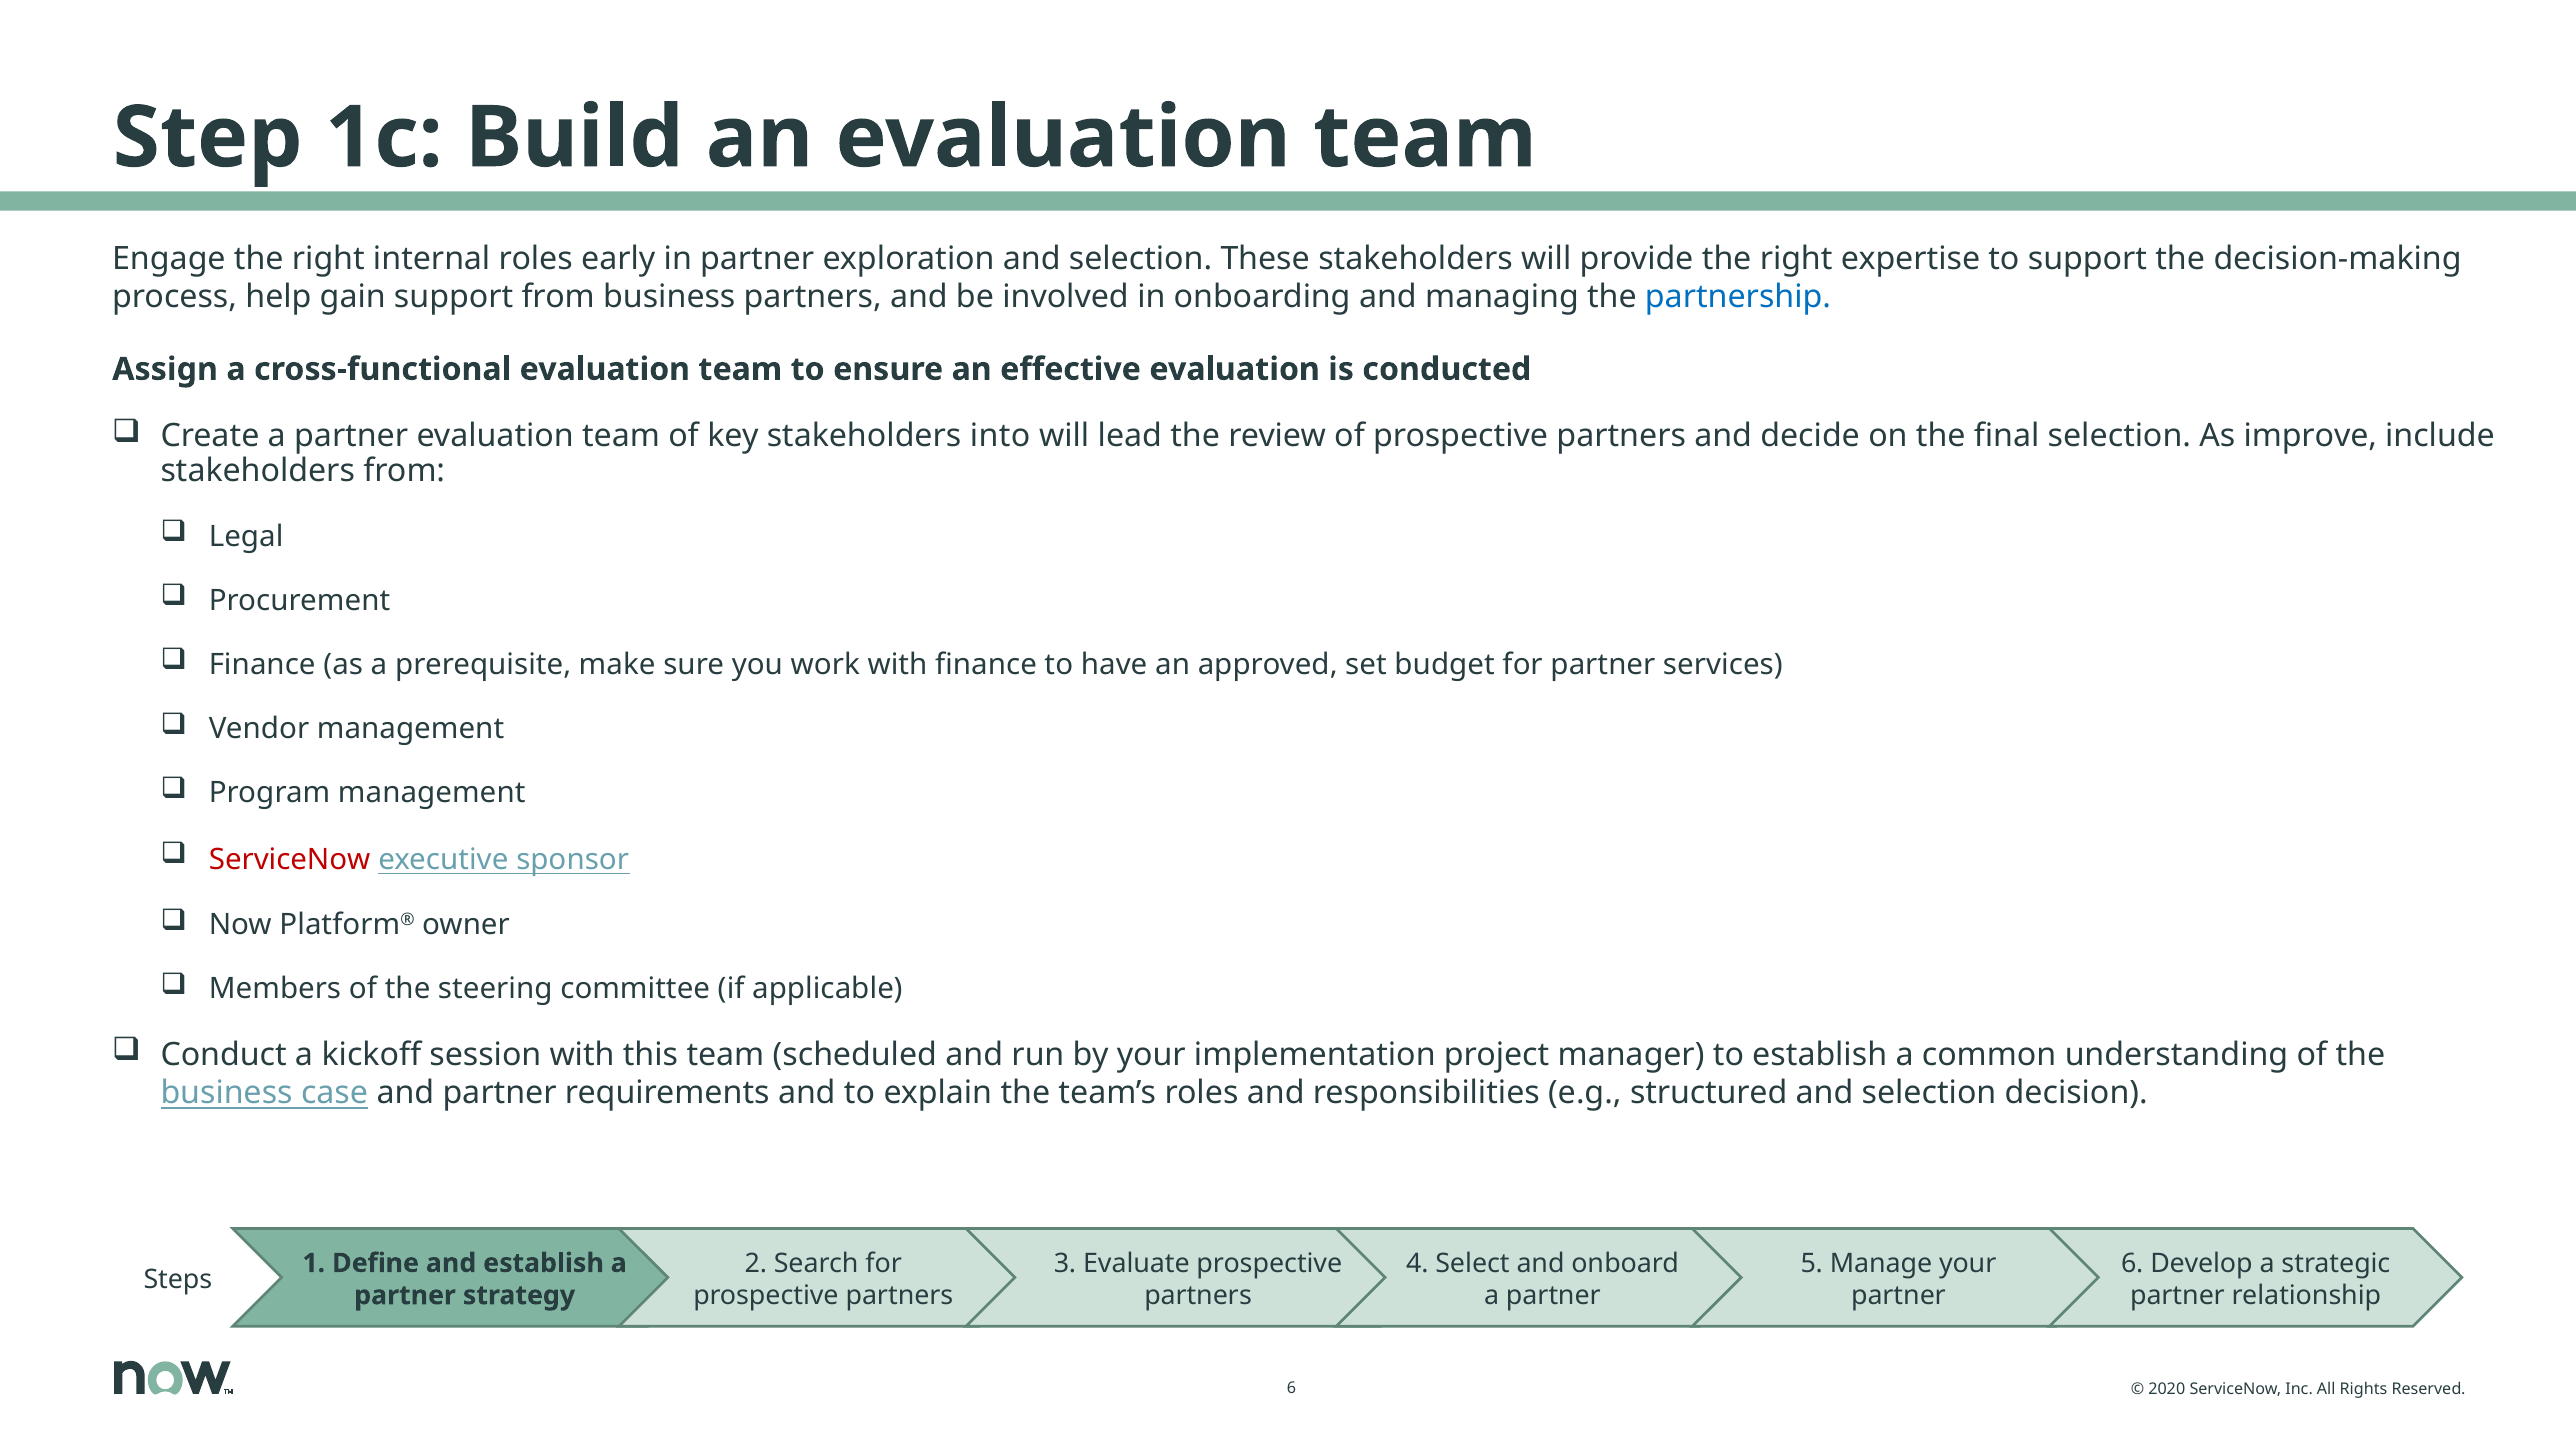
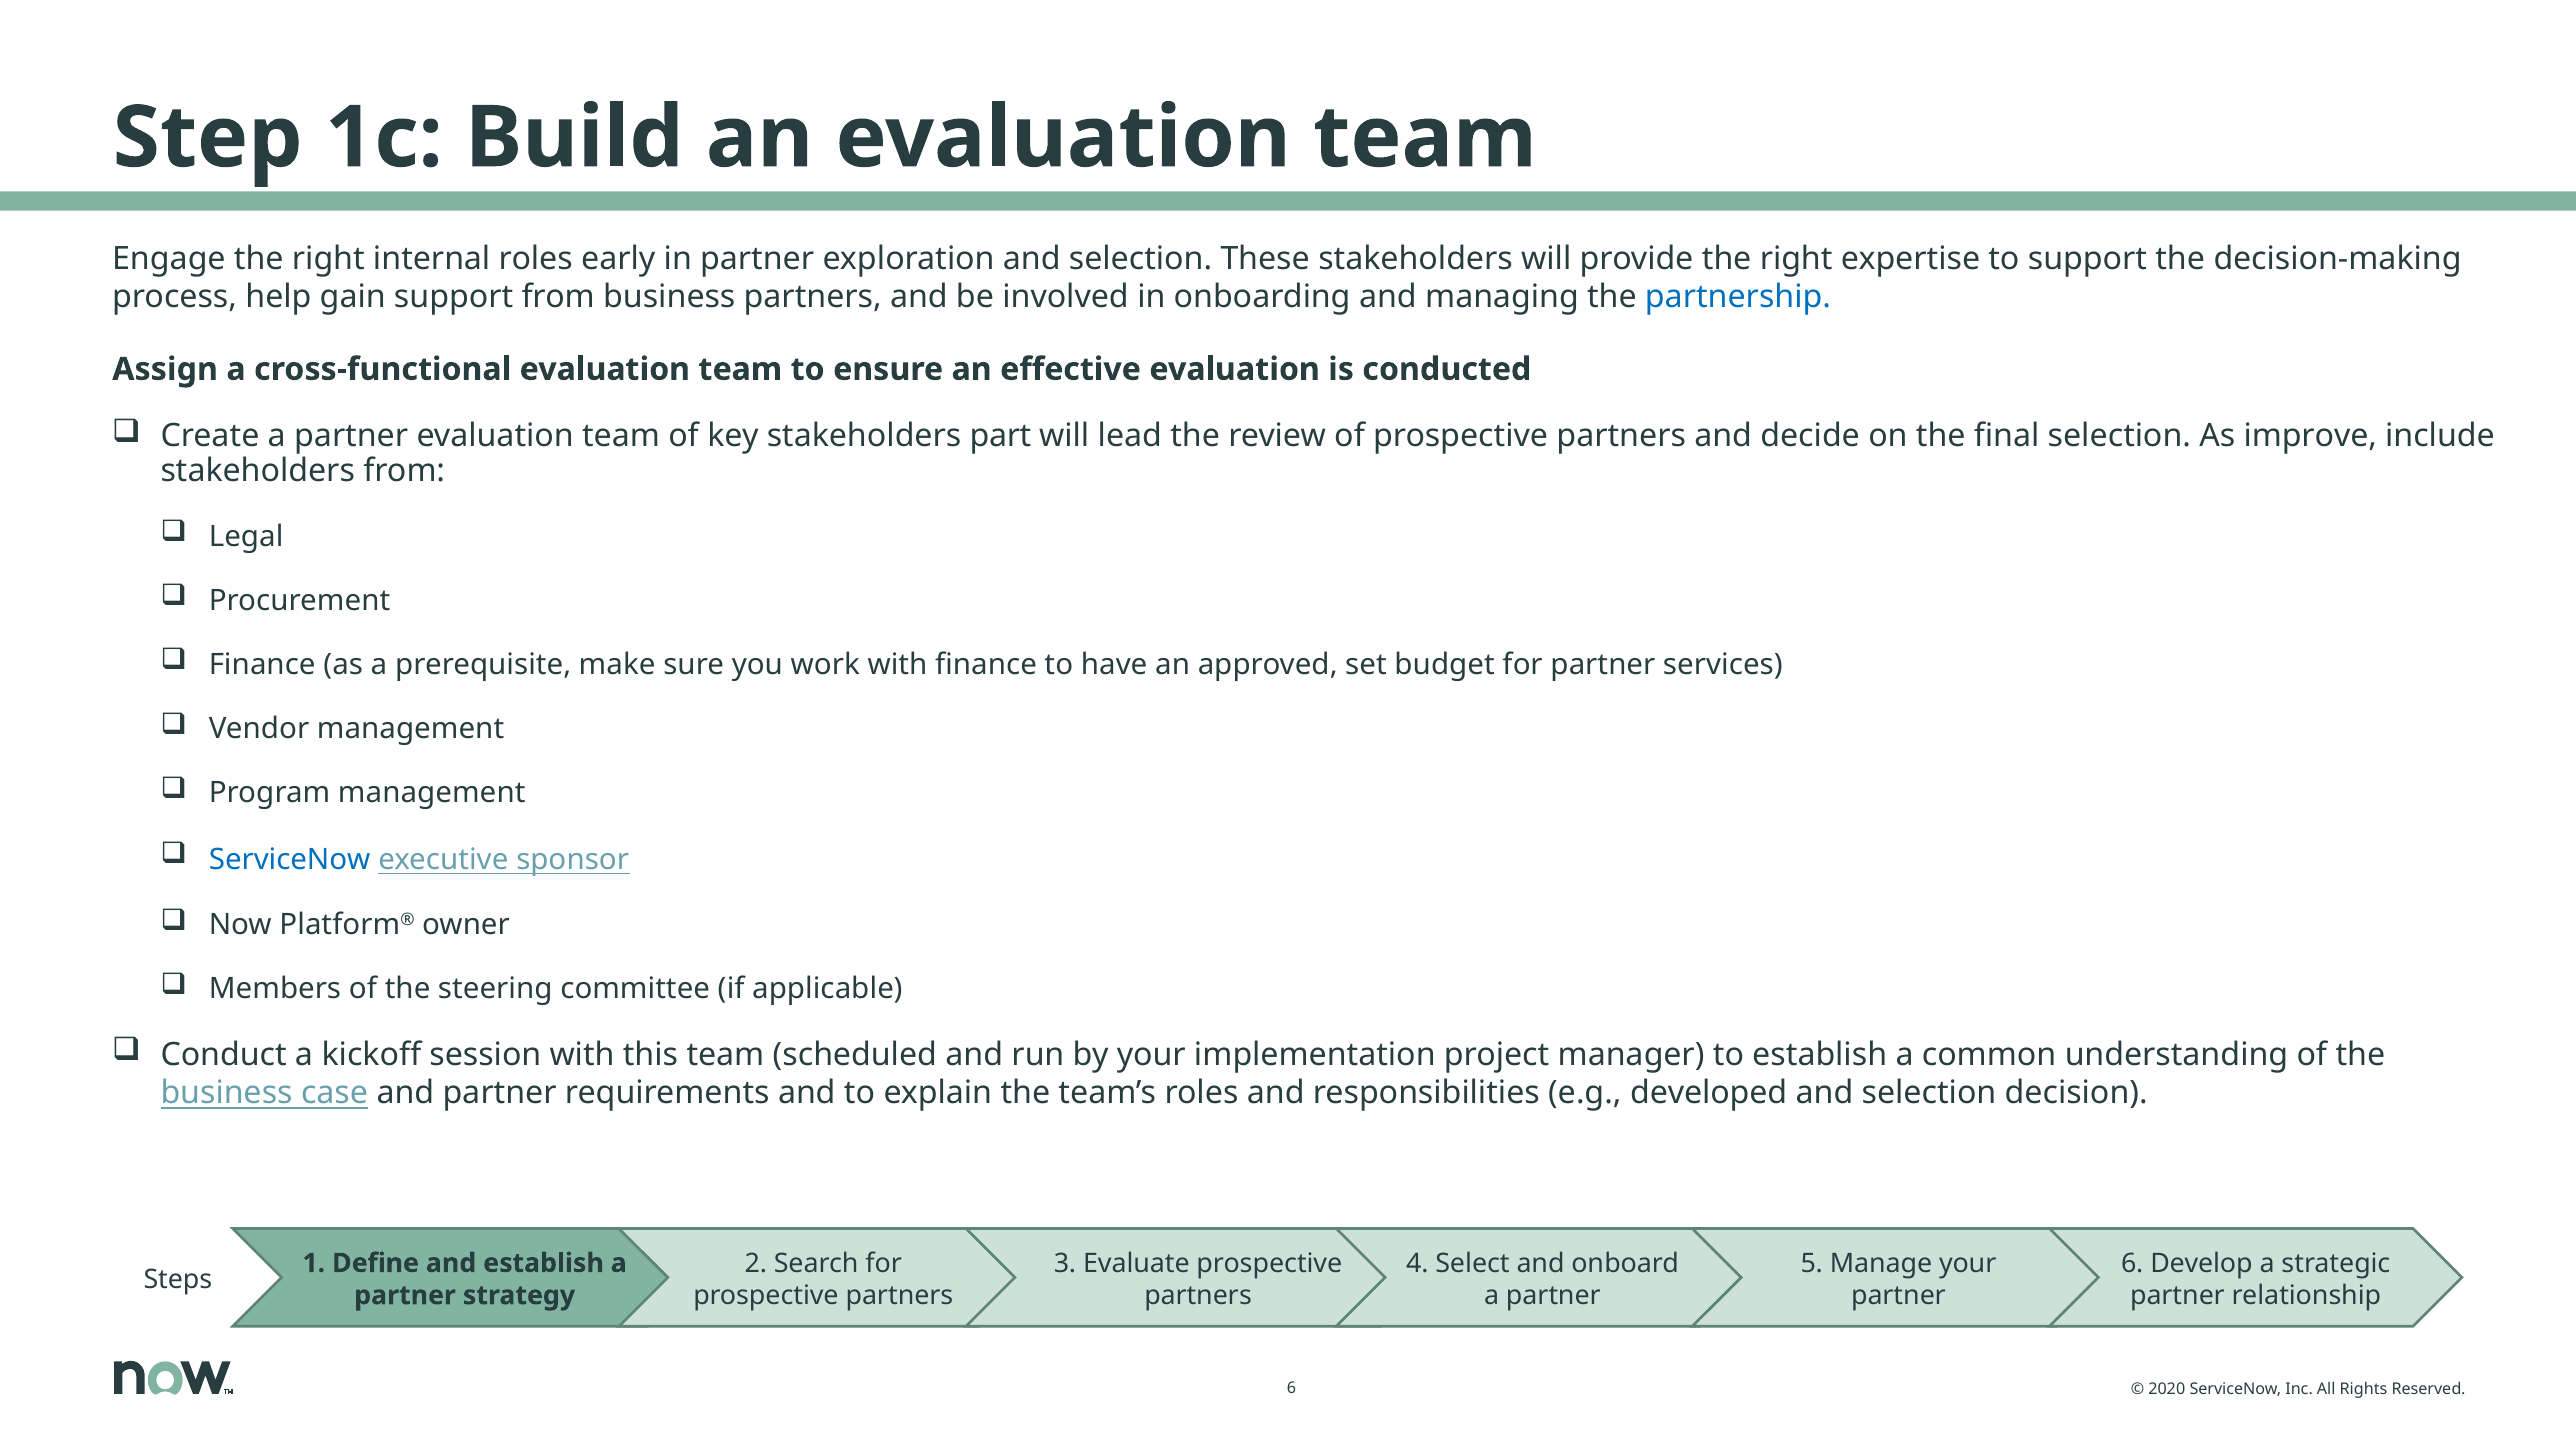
into: into -> part
ServiceNow at (290, 860) colour: red -> blue
structured: structured -> developed
